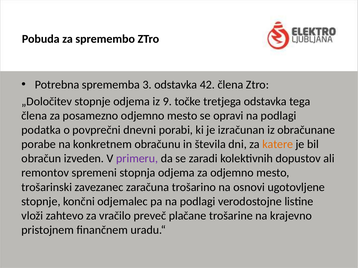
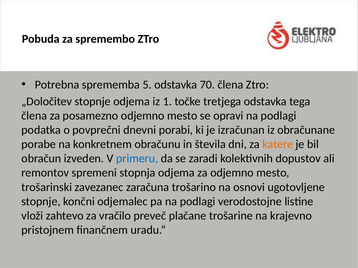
3: 3 -> 5
42: 42 -> 70
9: 9 -> 1
primeru colour: purple -> blue
